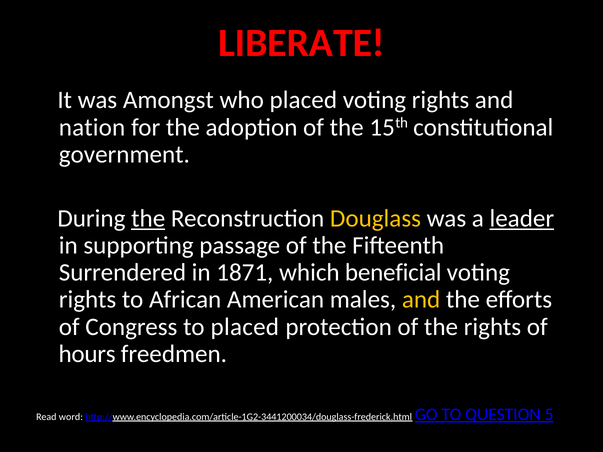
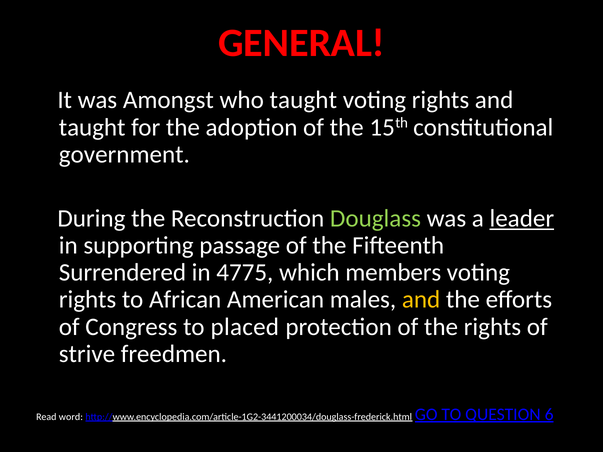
LIBERATE: LIBERATE -> GENERAL
who placed: placed -> taught
nation at (92, 127): nation -> taught
the at (148, 218) underline: present -> none
Douglass colour: yellow -> light green
1871: 1871 -> 4775
beneficial: beneficial -> members
hours: hours -> strive
5: 5 -> 6
